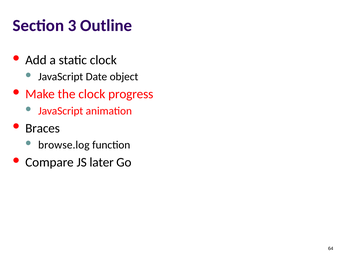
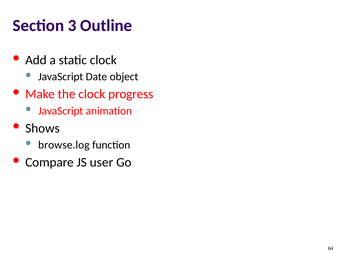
Braces: Braces -> Shows
later: later -> user
